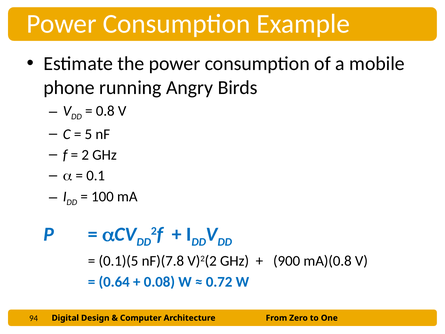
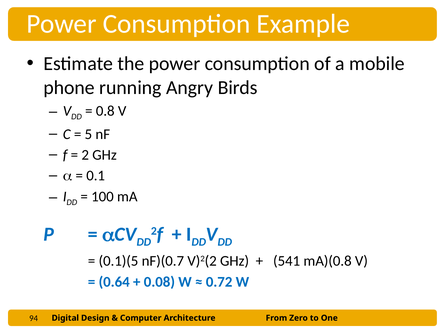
nF)(7.8: nF)(7.8 -> nF)(0.7
900: 900 -> 541
